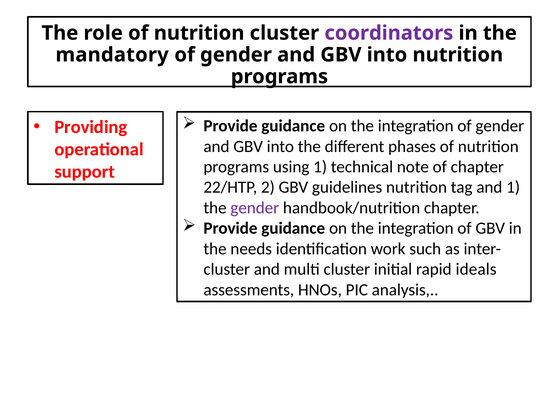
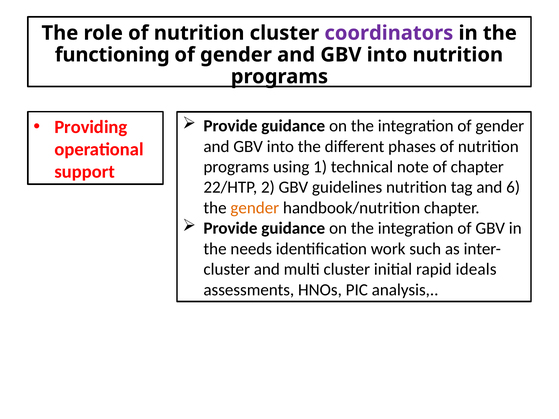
mandatory: mandatory -> functioning
and 1: 1 -> 6
gender at (255, 208) colour: purple -> orange
